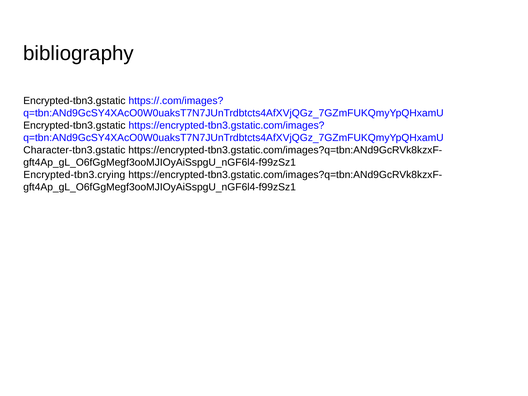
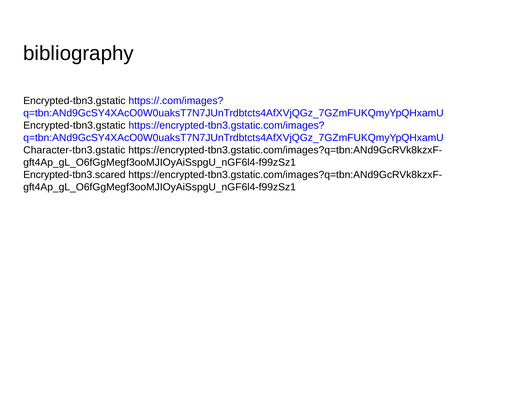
Encrypted-tbn3.crying: Encrypted-tbn3.crying -> Encrypted-tbn3.scared
